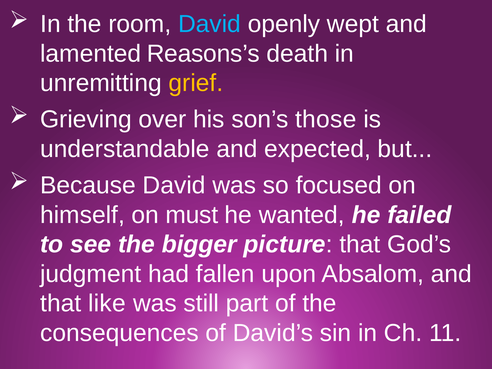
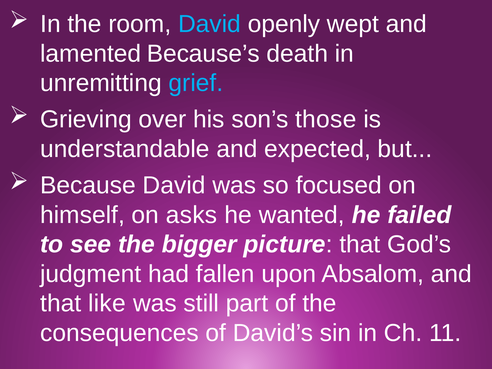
Reasons’s: Reasons’s -> Because’s
grief colour: yellow -> light blue
must: must -> asks
